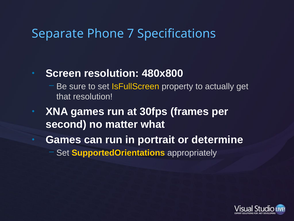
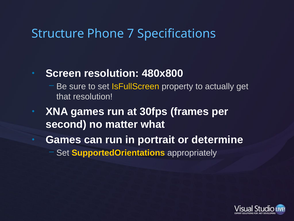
Separate: Separate -> Structure
